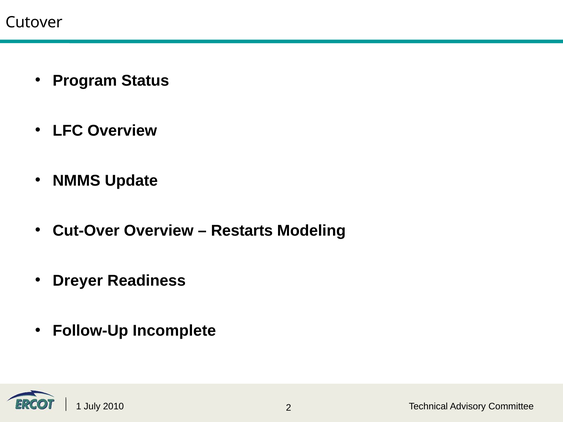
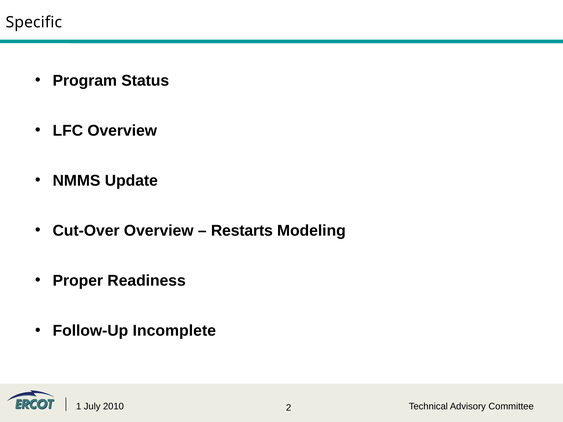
Cutover: Cutover -> Specific
Dreyer: Dreyer -> Proper
